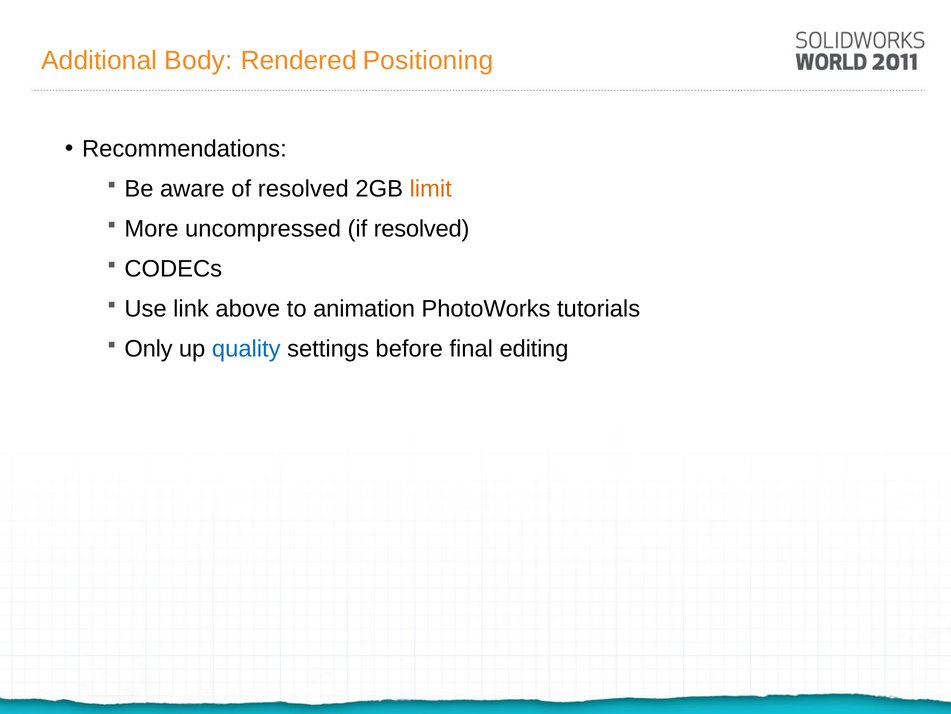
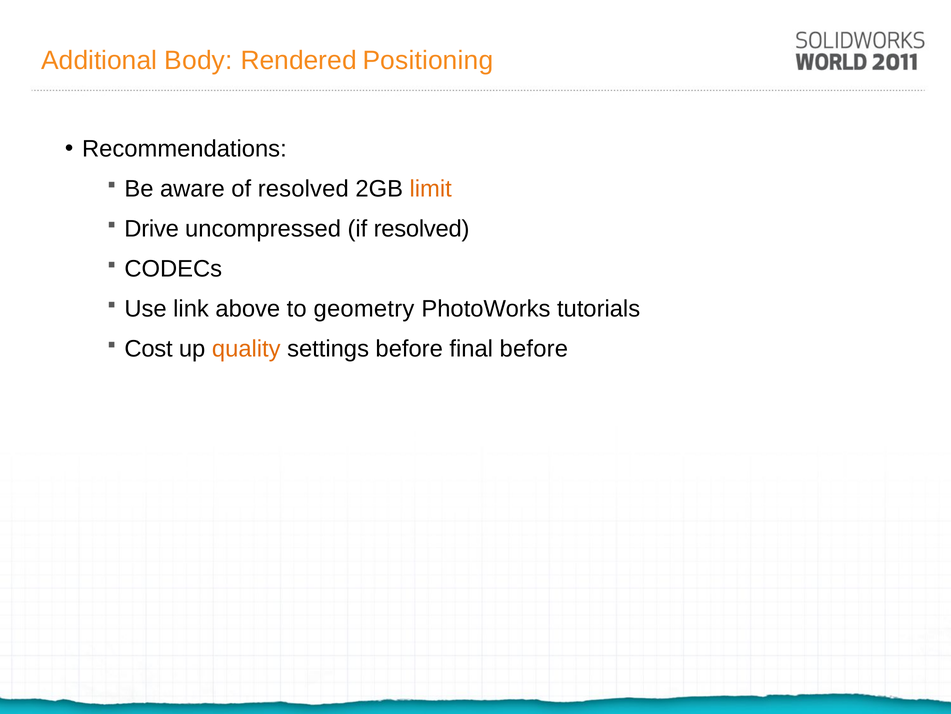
More: More -> Drive
animation: animation -> geometry
Only: Only -> Cost
quality colour: blue -> orange
final editing: editing -> before
